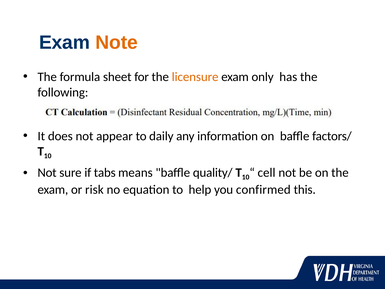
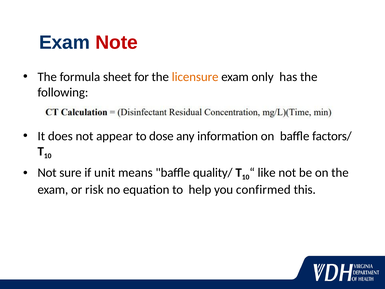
Note colour: orange -> red
daily: daily -> dose
tabs: tabs -> unit
cell: cell -> like
